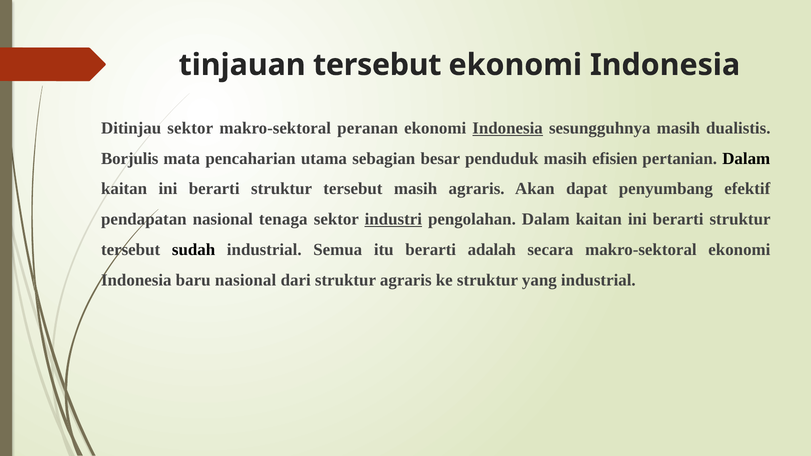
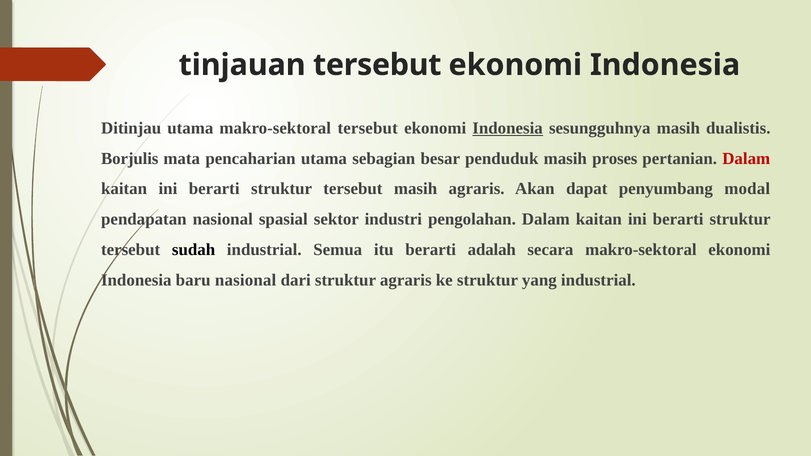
Ditinjau sektor: sektor -> utama
makro-sektoral peranan: peranan -> tersebut
efisien: efisien -> proses
Dalam at (746, 159) colour: black -> red
efektif: efektif -> modal
tenaga: tenaga -> spasial
industri underline: present -> none
